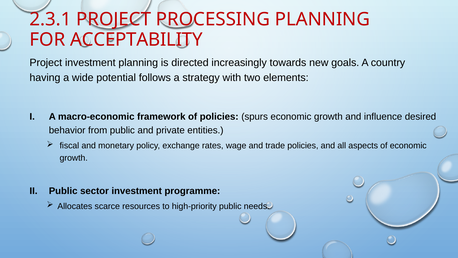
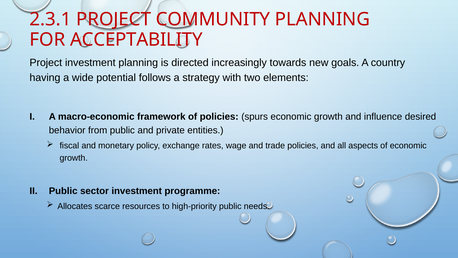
PROCESSING: PROCESSING -> COMMUNITY
